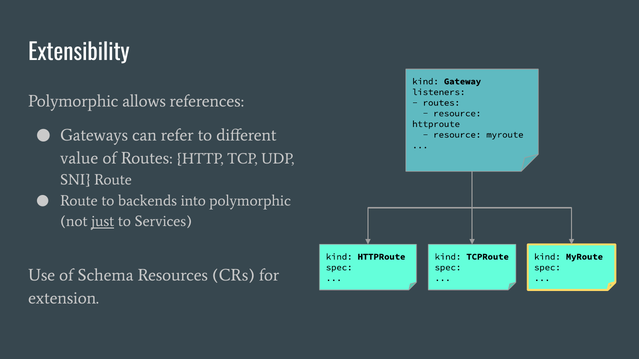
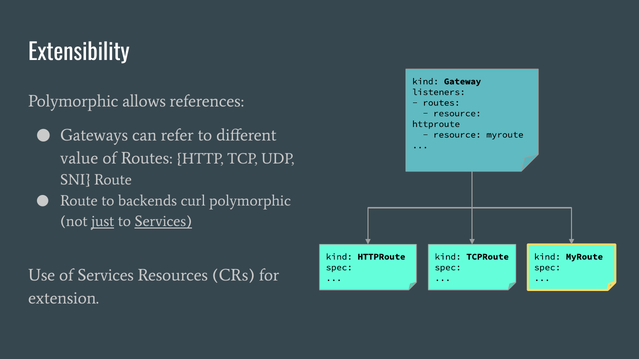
into: into -> curl
Services at (163, 222) underline: none -> present
of Schema: Schema -> Services
